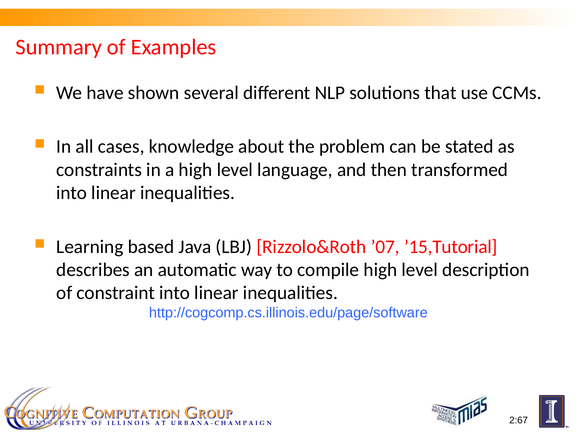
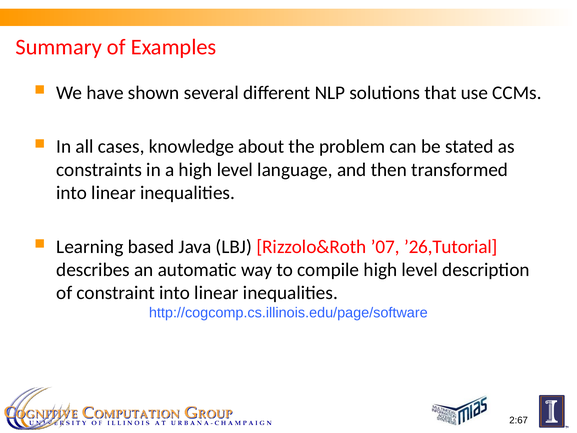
’15,Tutorial: ’15,Tutorial -> ’26,Tutorial
